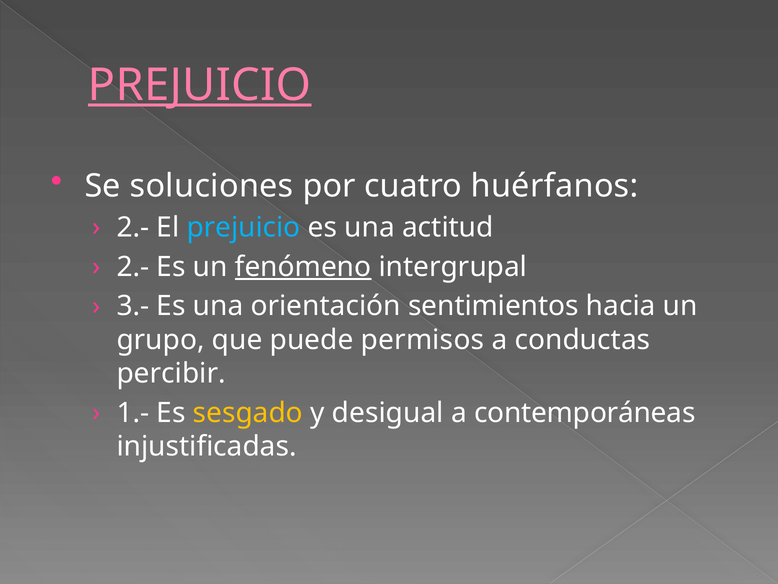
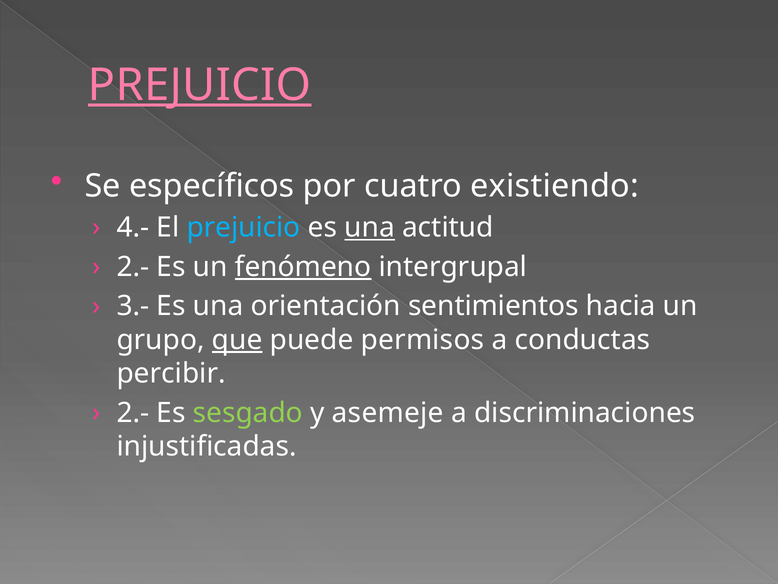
soluciones: soluciones -> específicos
huérfanos: huérfanos -> existiendo
2.- at (133, 227): 2.- -> 4.-
una at (370, 227) underline: none -> present
que underline: none -> present
1.- at (133, 413): 1.- -> 2.-
sesgado colour: yellow -> light green
desigual: desigual -> asemeje
contemporáneas: contemporáneas -> discriminaciones
